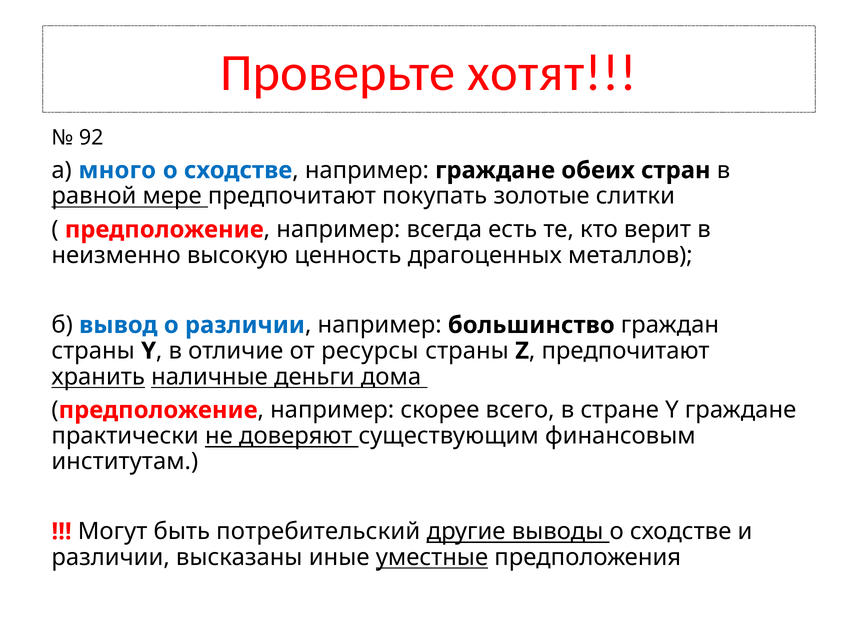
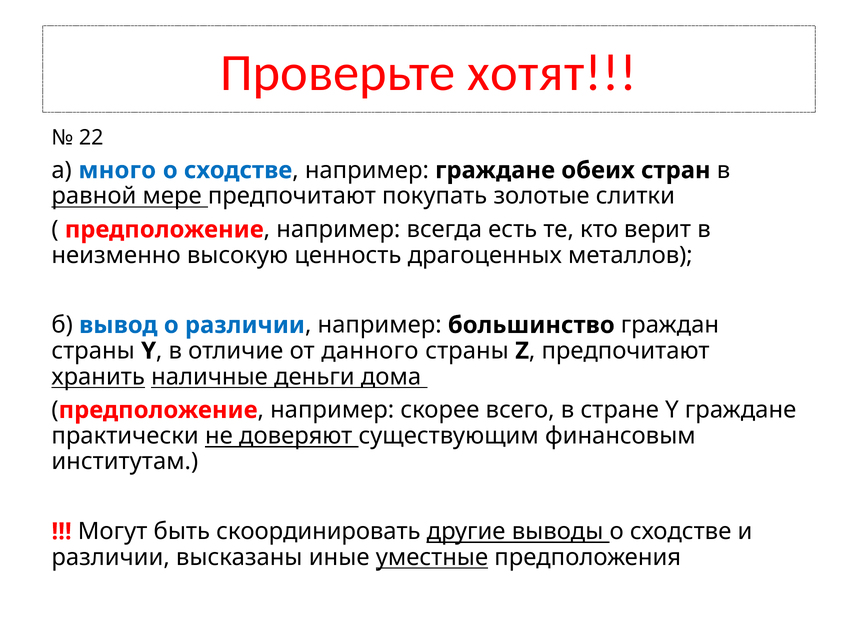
92: 92 -> 22
ресурсы: ресурсы -> данного
потребительский: потребительский -> скоординировать
